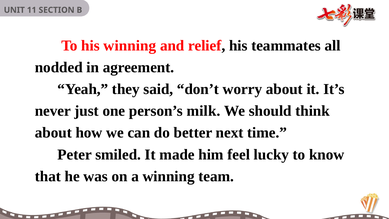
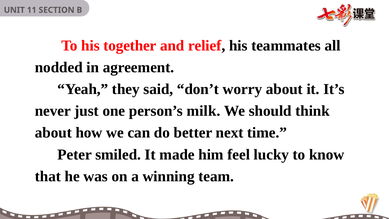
his winning: winning -> together
